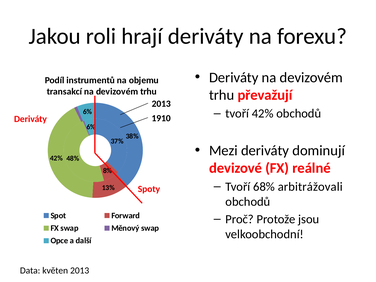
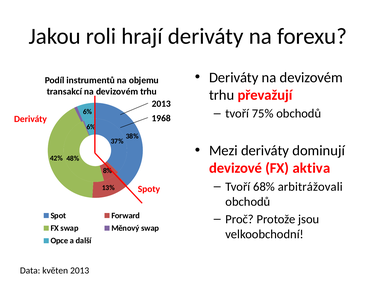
tvoří 42%: 42% -> 75%
1910: 1910 -> 1968
reálné: reálné -> aktiva
